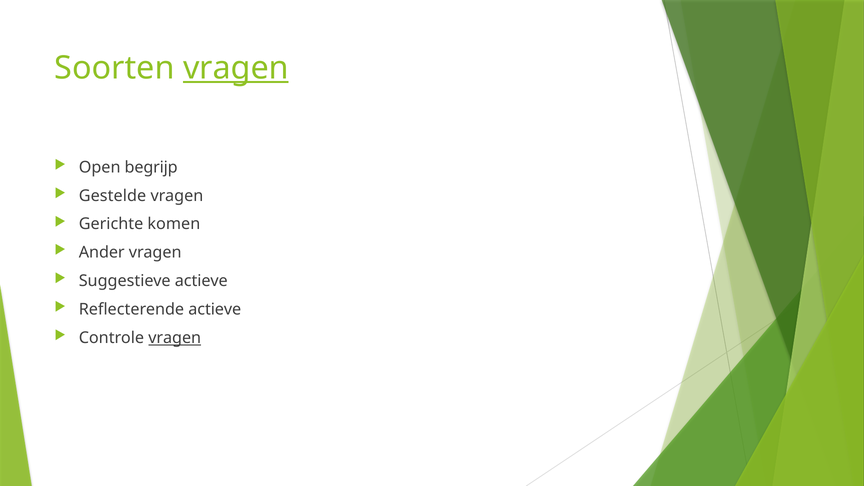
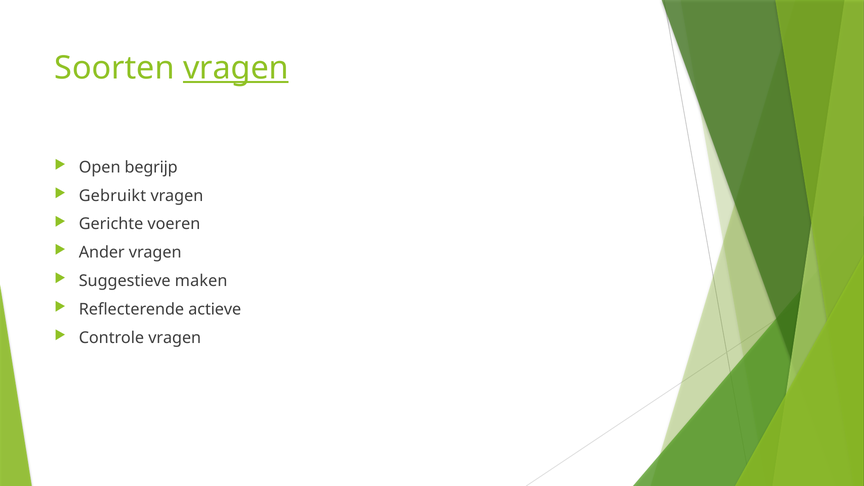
Gestelde: Gestelde -> Gebruikt
komen: komen -> voeren
Suggestieve actieve: actieve -> maken
vragen at (175, 338) underline: present -> none
